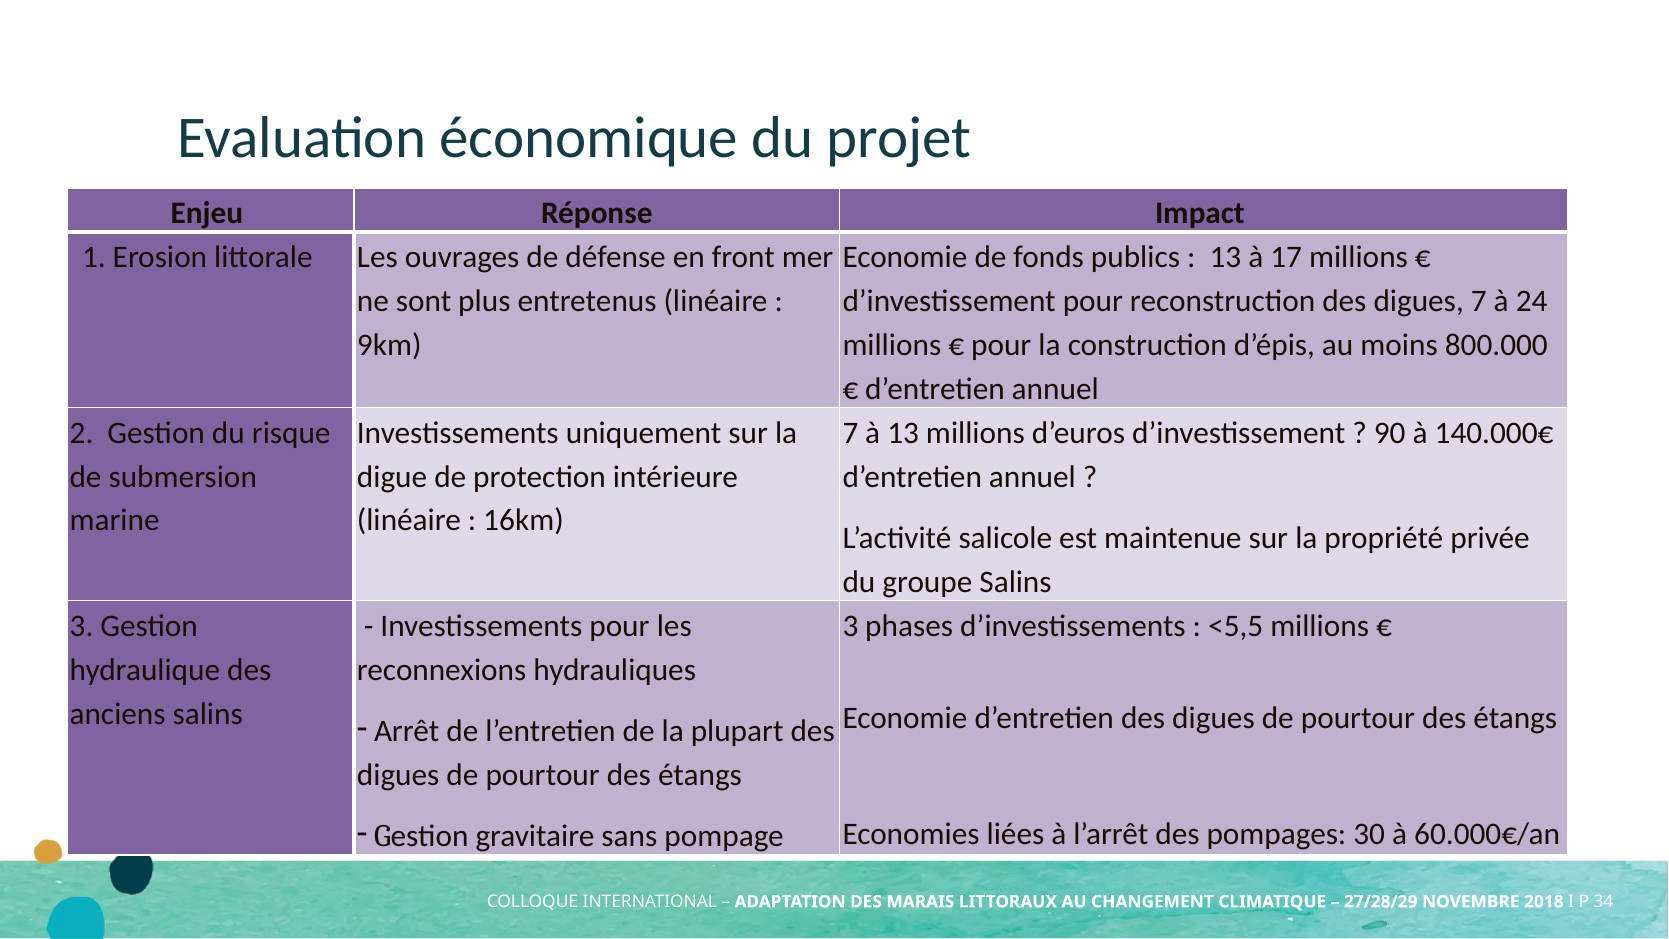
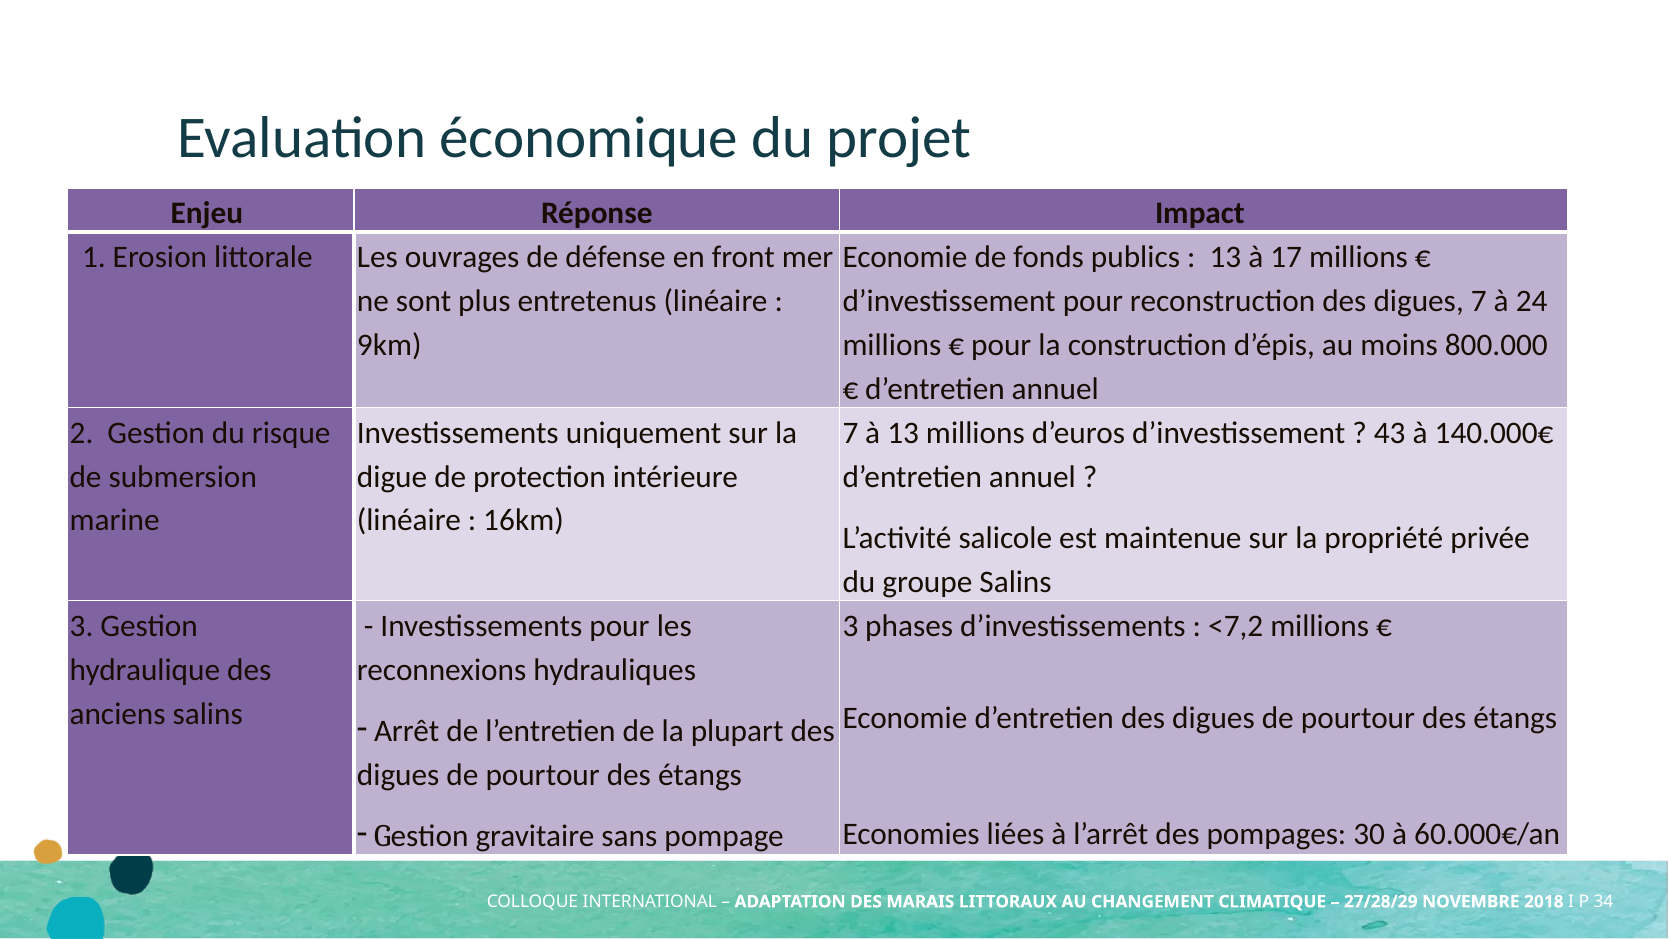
90: 90 -> 43
<5,5: <5,5 -> <7,2
